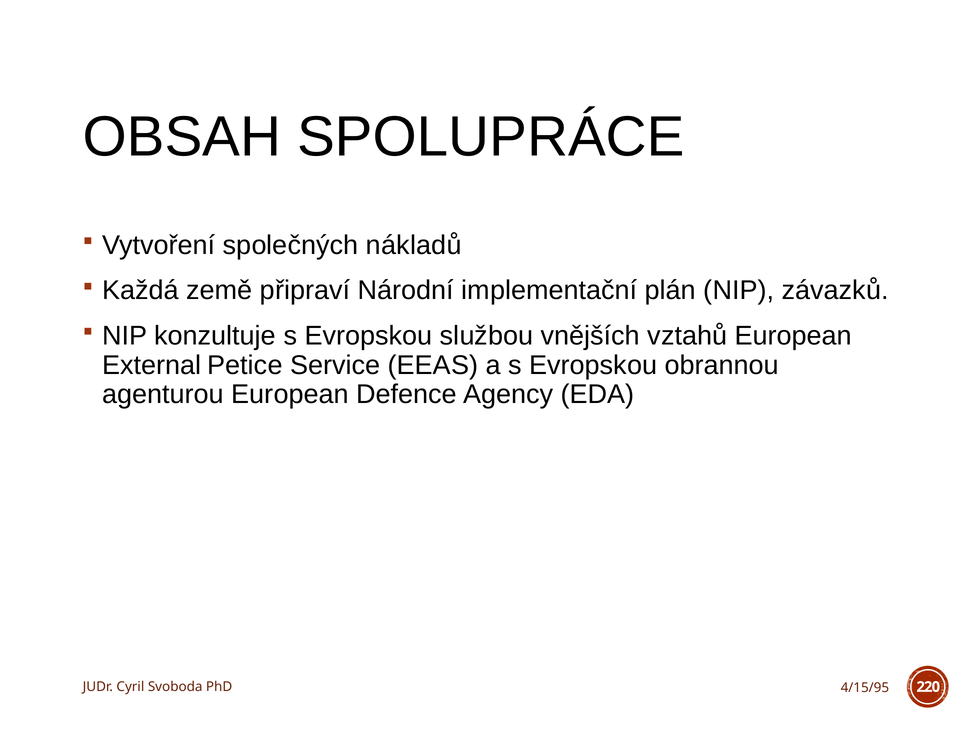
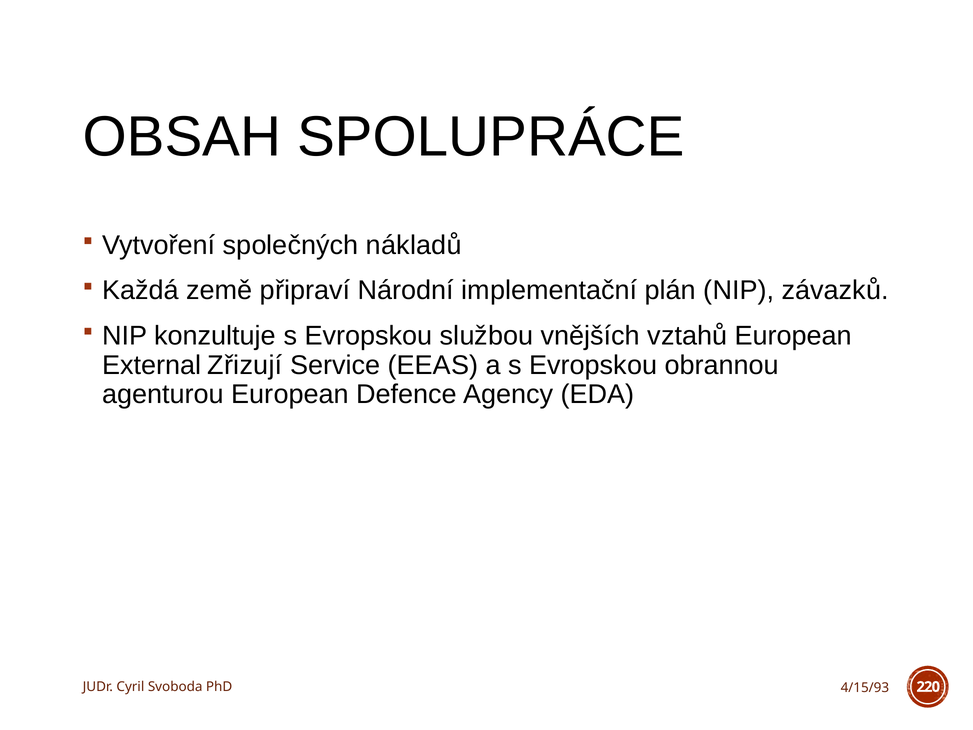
Petice: Petice -> Zřizují
4/15/95: 4/15/95 -> 4/15/93
